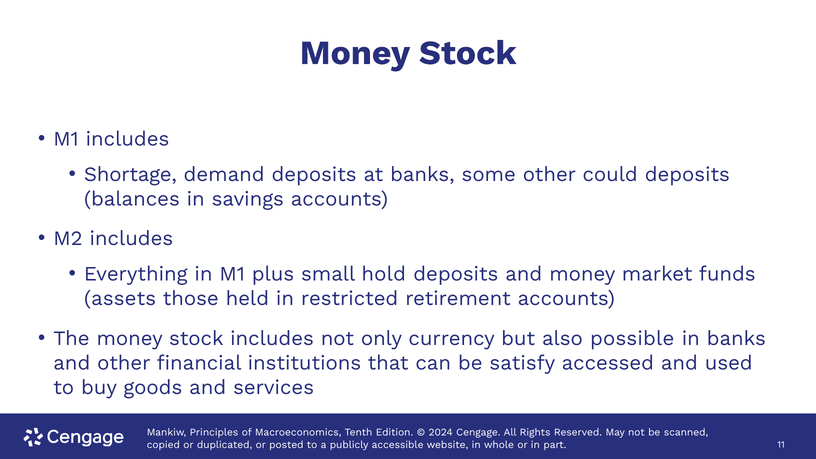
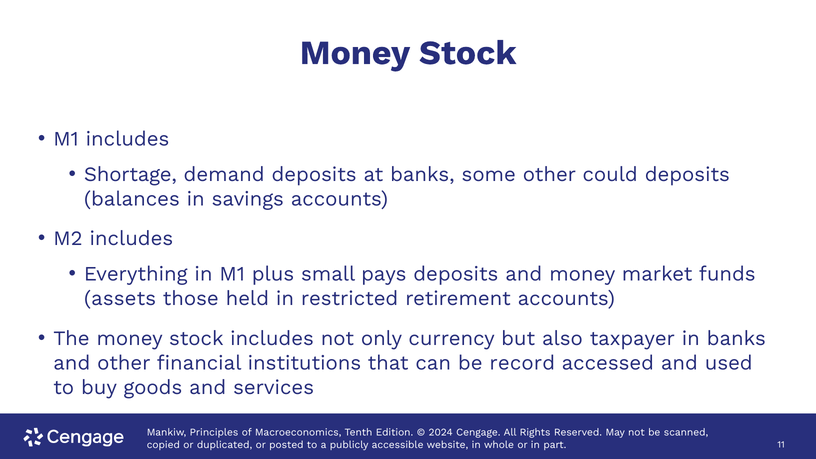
hold: hold -> pays
possible: possible -> taxpayer
satisfy: satisfy -> record
